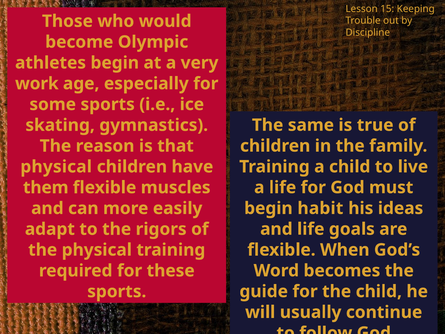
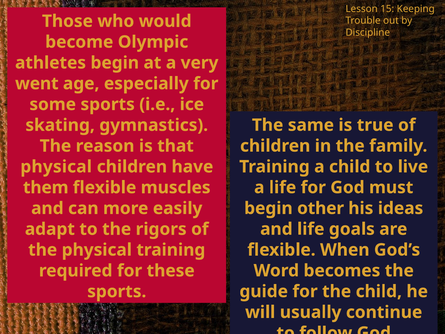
work: work -> went
habit: habit -> other
